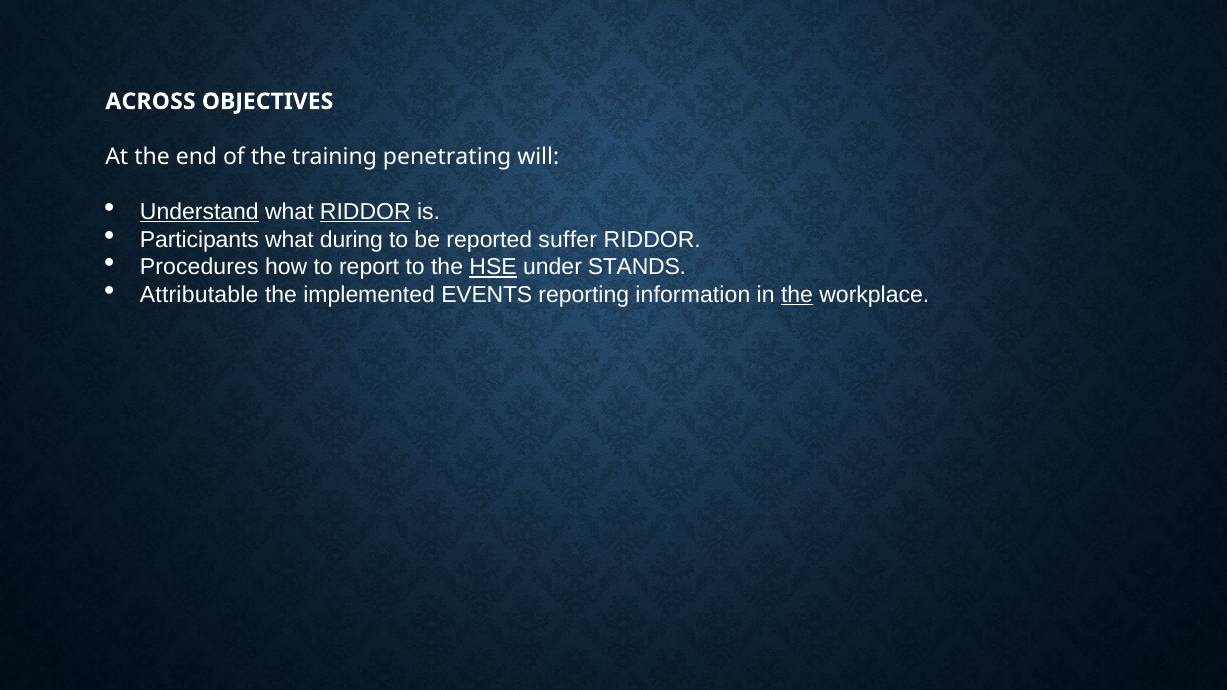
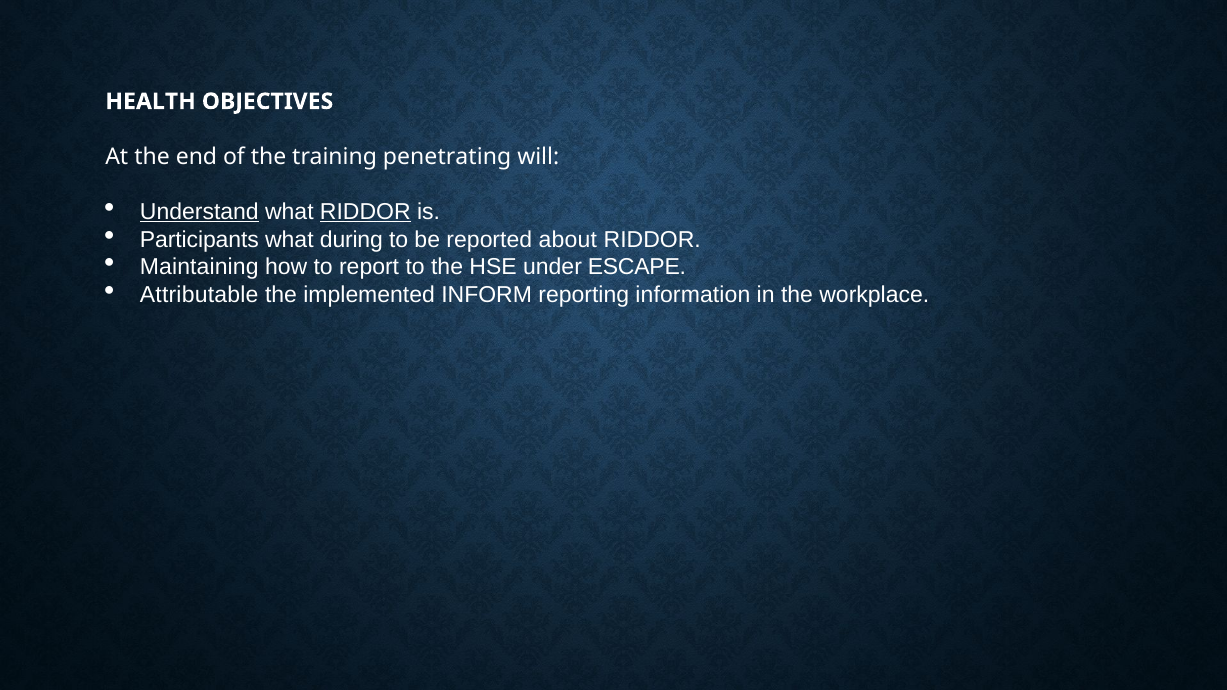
ACROSS: ACROSS -> HEALTH
suffer: suffer -> about
Procedures: Procedures -> Maintaining
HSE underline: present -> none
STANDS: STANDS -> ESCAPE
EVENTS: EVENTS -> INFORM
the at (797, 295) underline: present -> none
